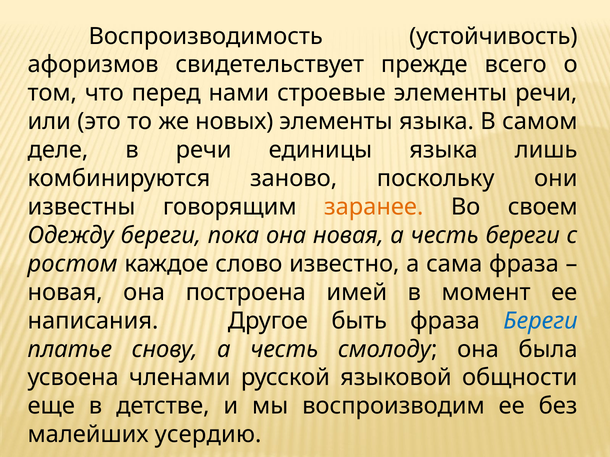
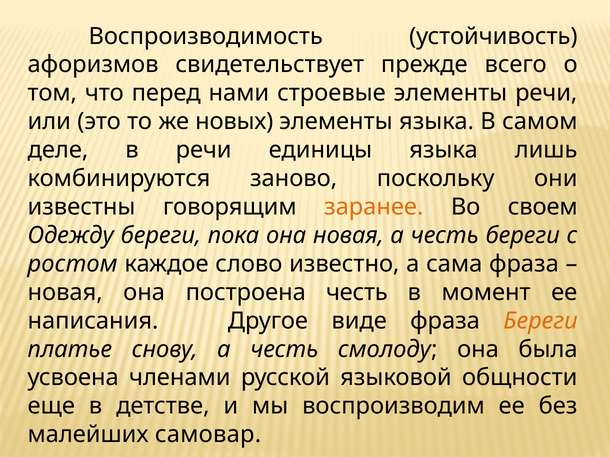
построена имей: имей -> честь
быть: быть -> виде
Береги at (541, 321) colour: blue -> orange
усердию: усердию -> самовар
